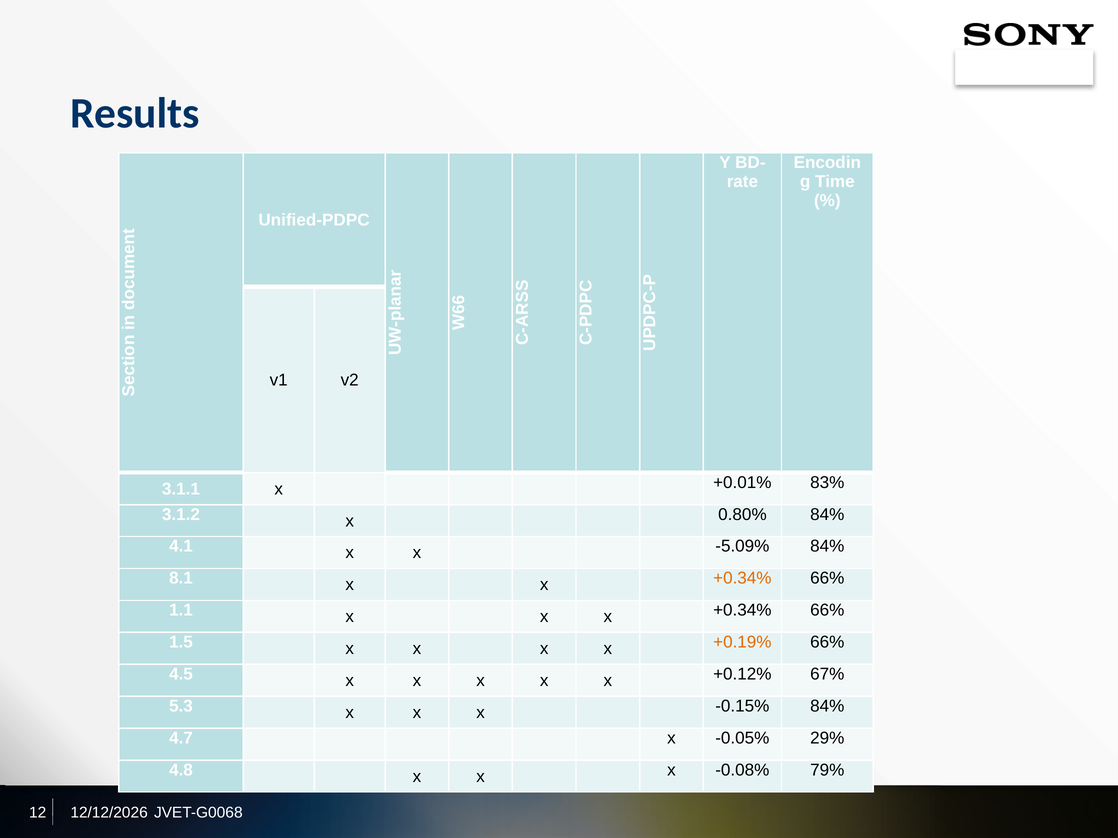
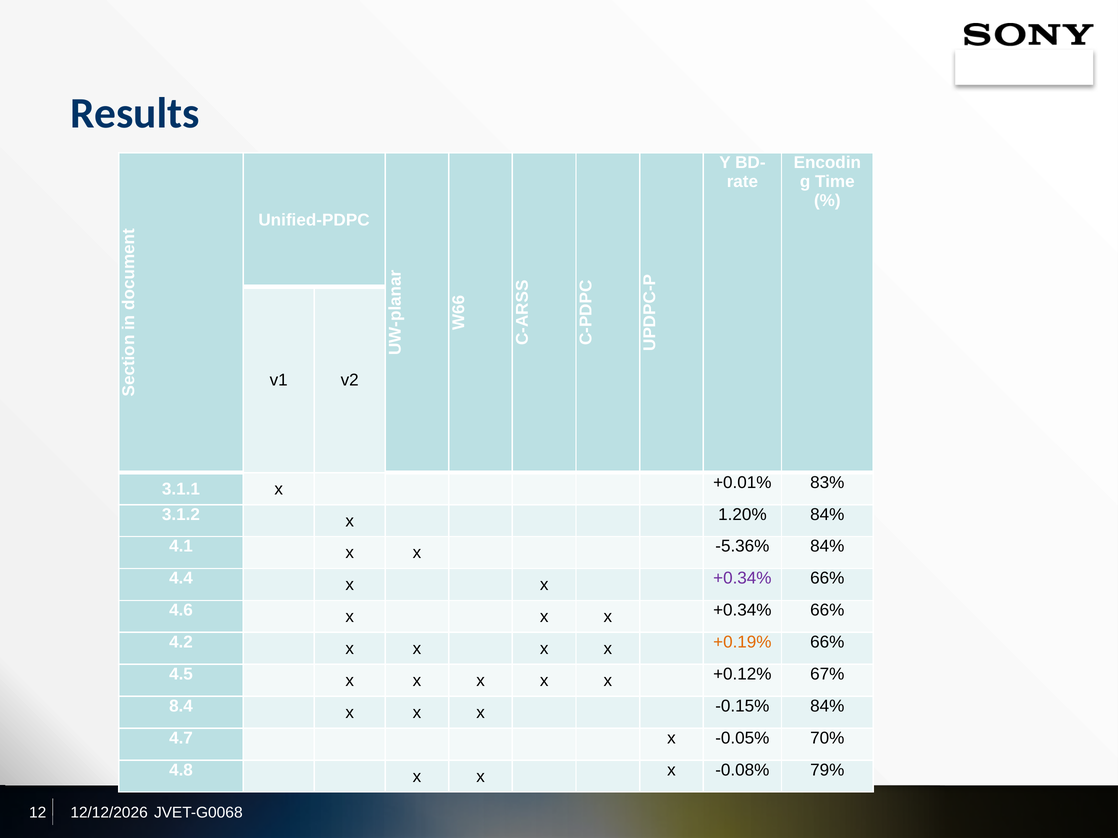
0.80%: 0.80% -> 1.20%
-5.09%: -5.09% -> -5.36%
8.1: 8.1 -> 4.4
+0.34% at (742, 579) colour: orange -> purple
1.1: 1.1 -> 4.6
1.5: 1.5 -> 4.2
5.3: 5.3 -> 8.4
29%: 29% -> 70%
